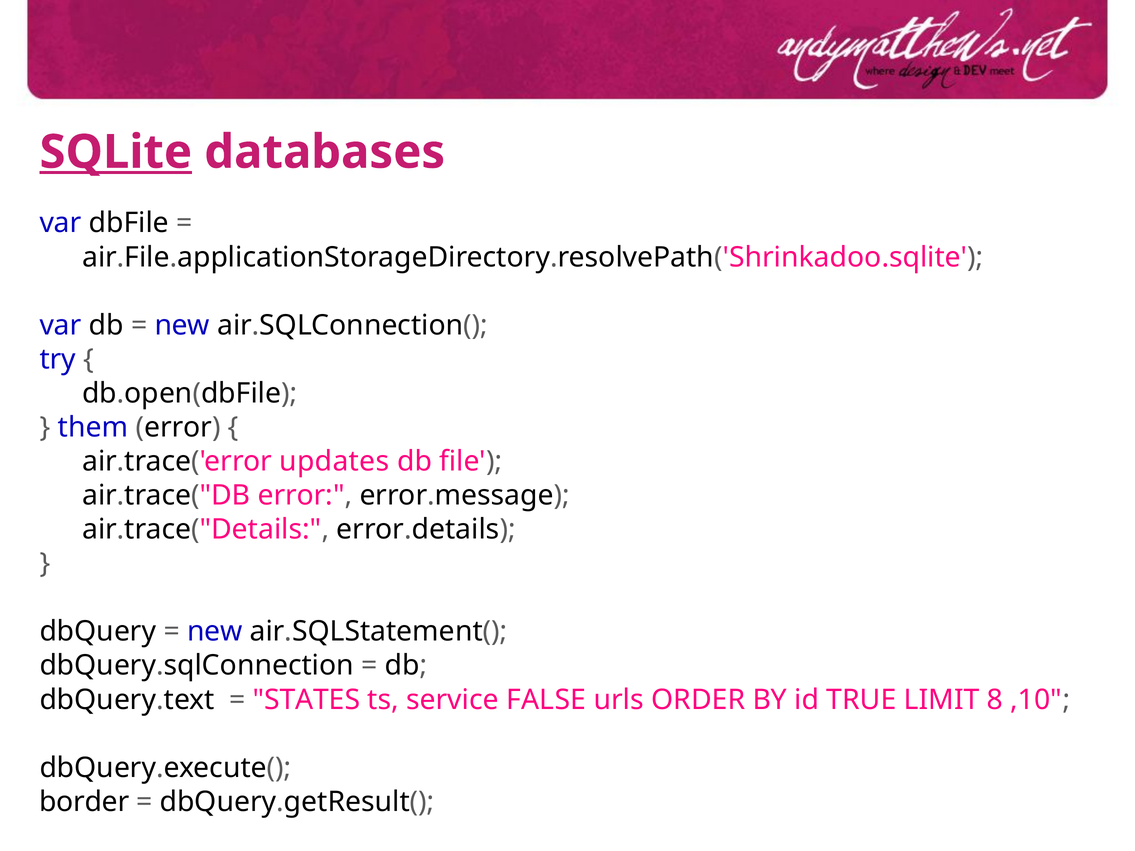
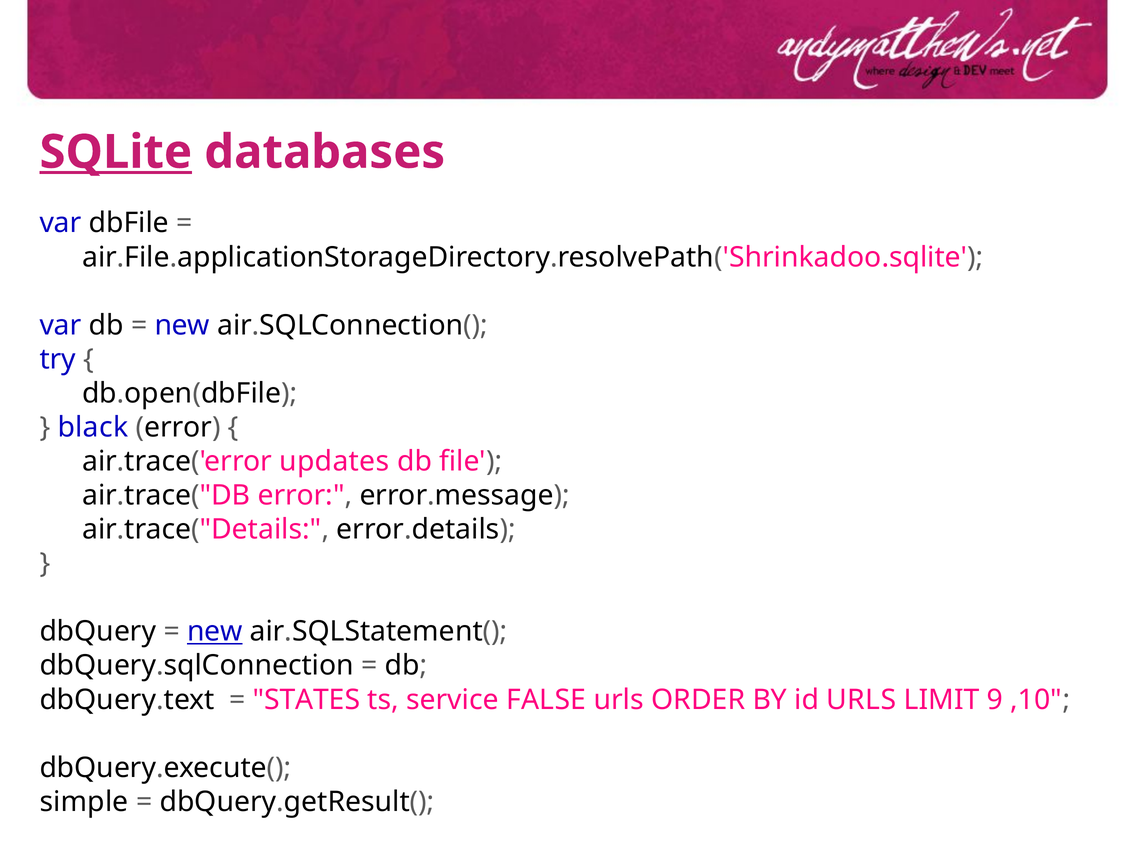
them: them -> black
new at (215, 632) underline: none -> present
id TRUE: TRUE -> URLS
8: 8 -> 9
border: border -> simple
